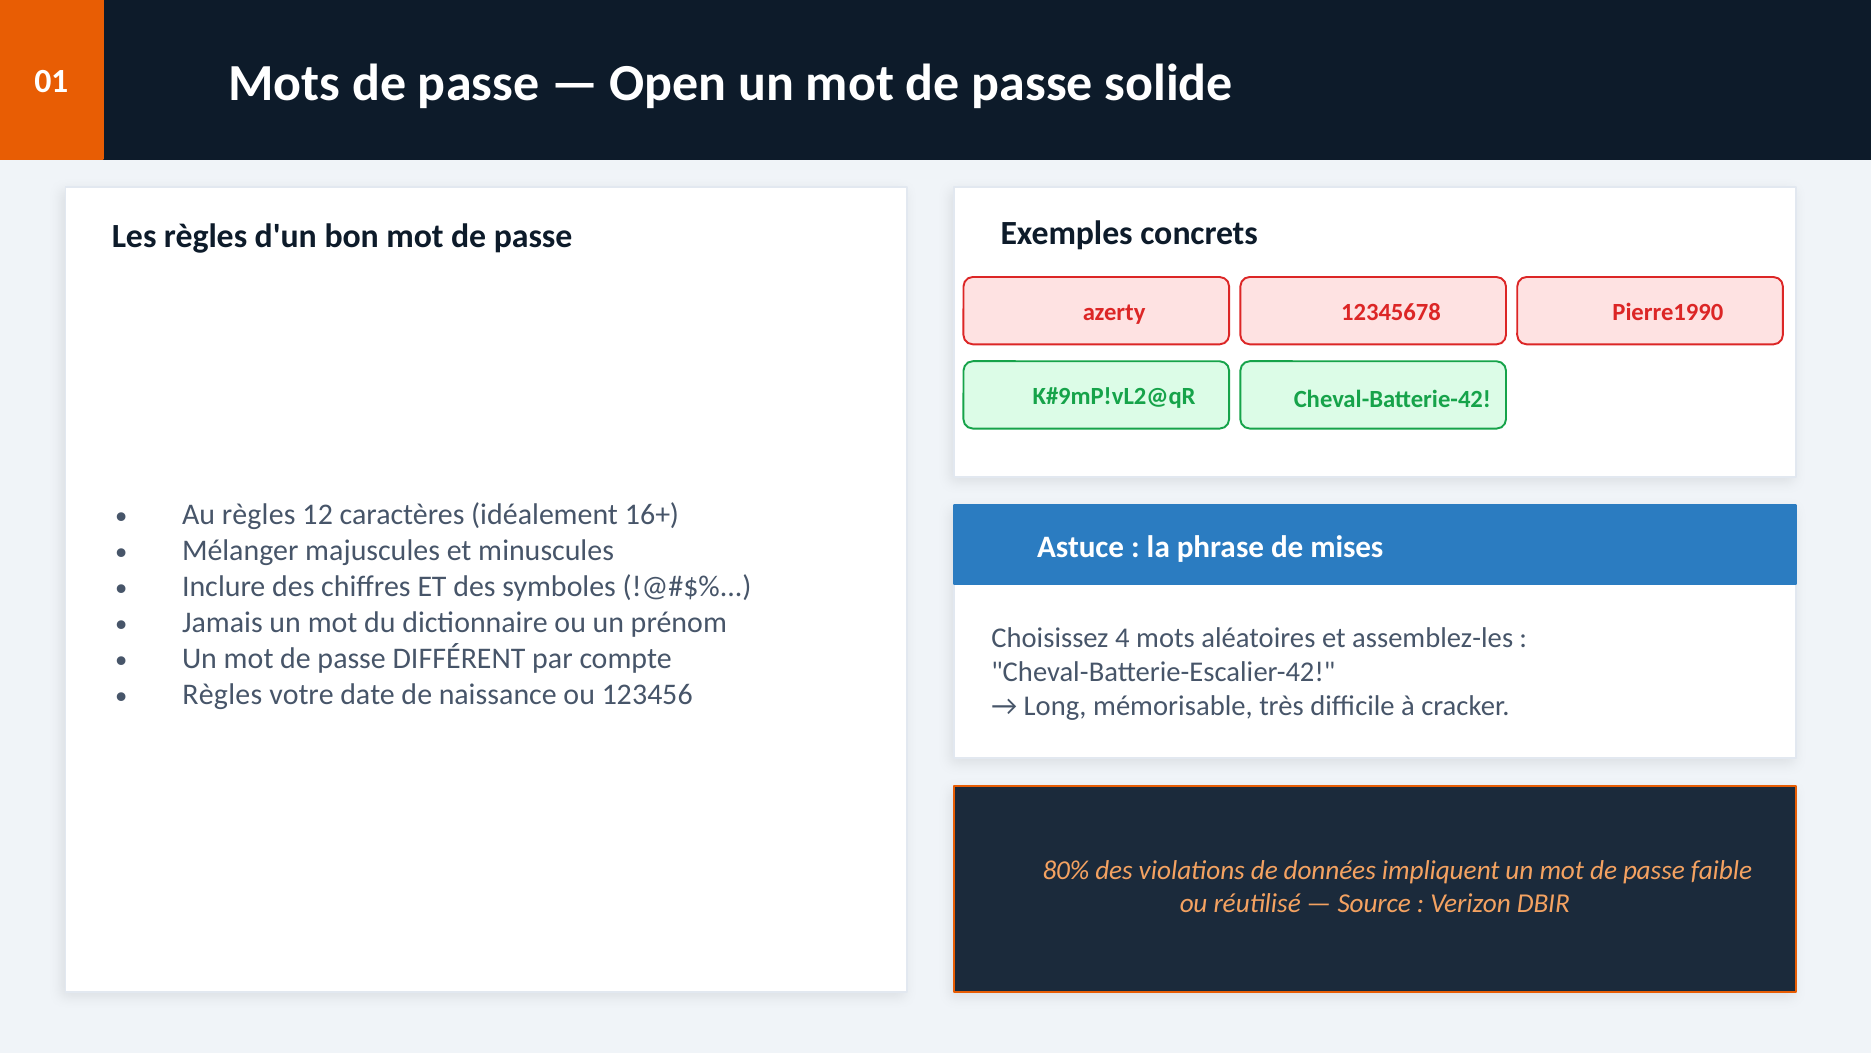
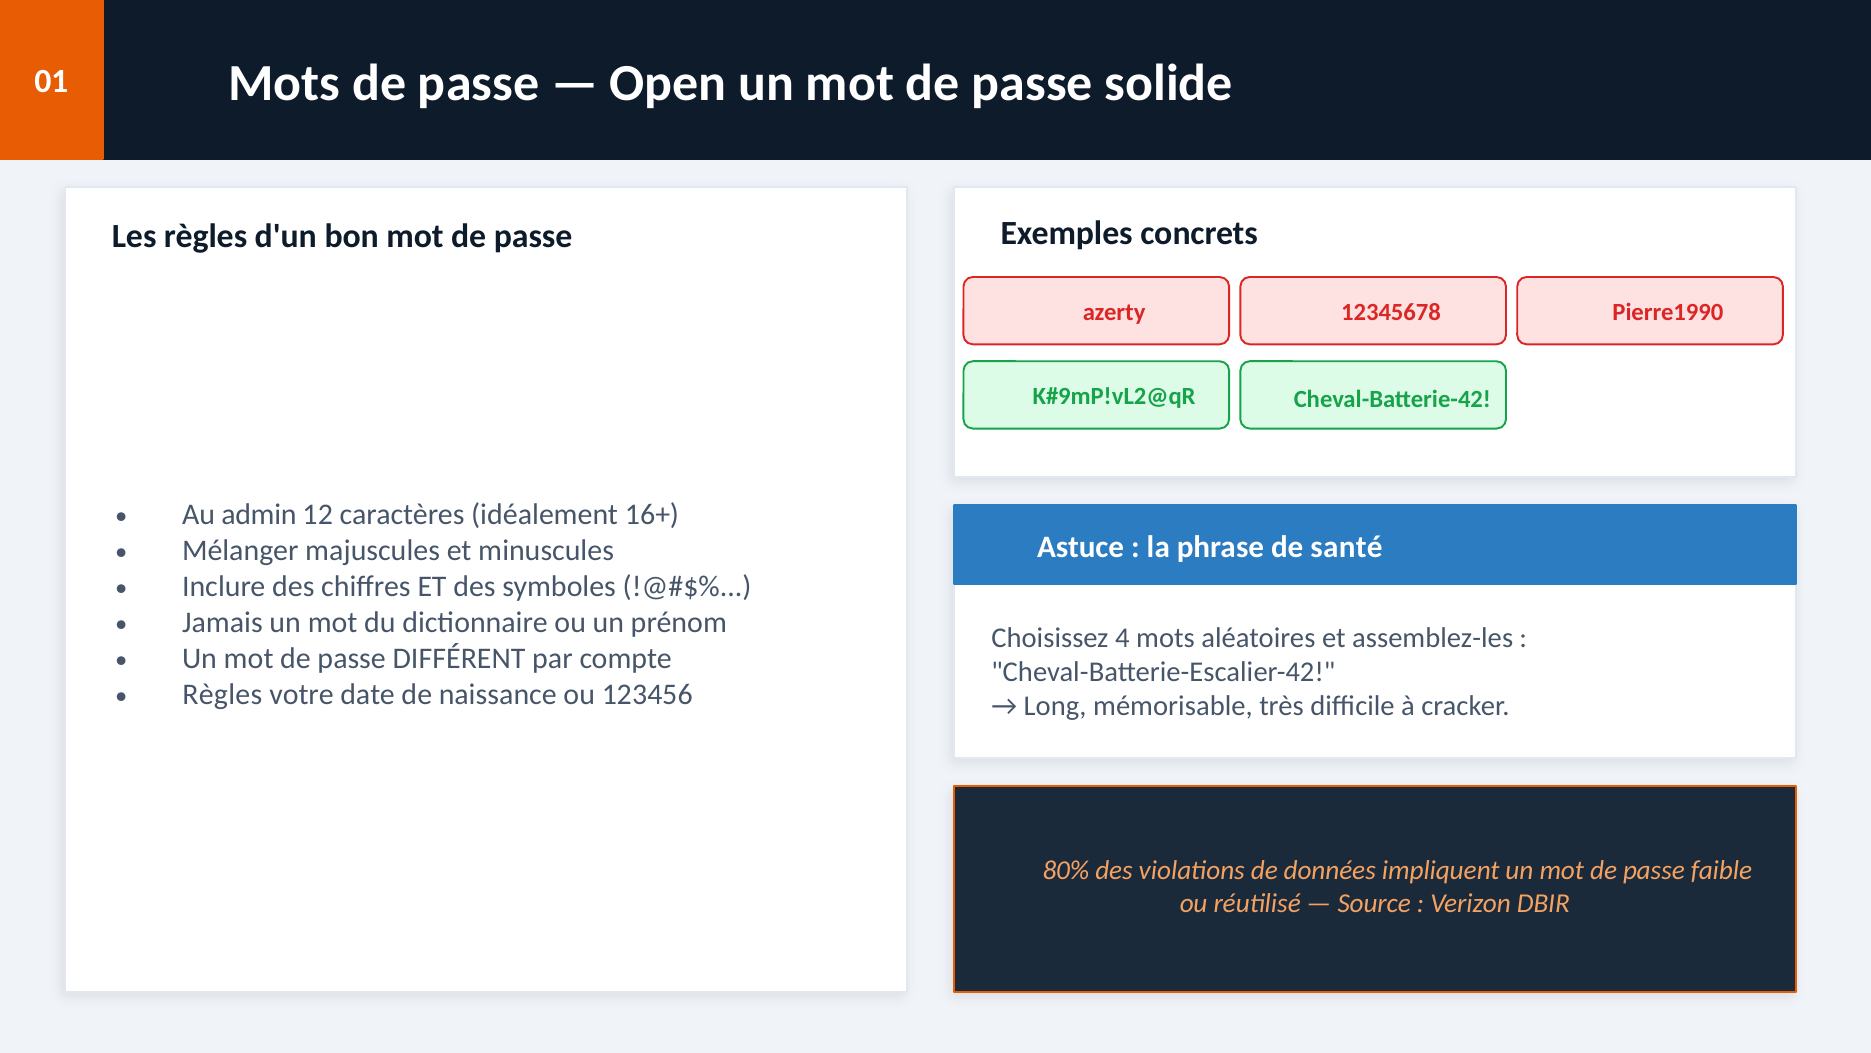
Au règles: règles -> admin
mises: mises -> santé
